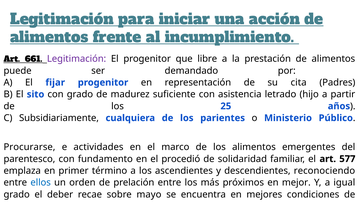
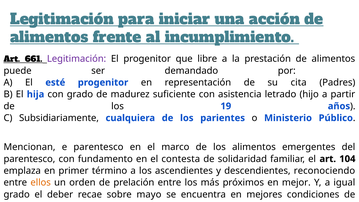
fijar: fijar -> esté
sito: sito -> hija
25: 25 -> 19
Procurarse: Procurarse -> Mencionan
e actividades: actividades -> parentesco
procedió: procedió -> contesta
577: 577 -> 104
ellos colour: blue -> orange
